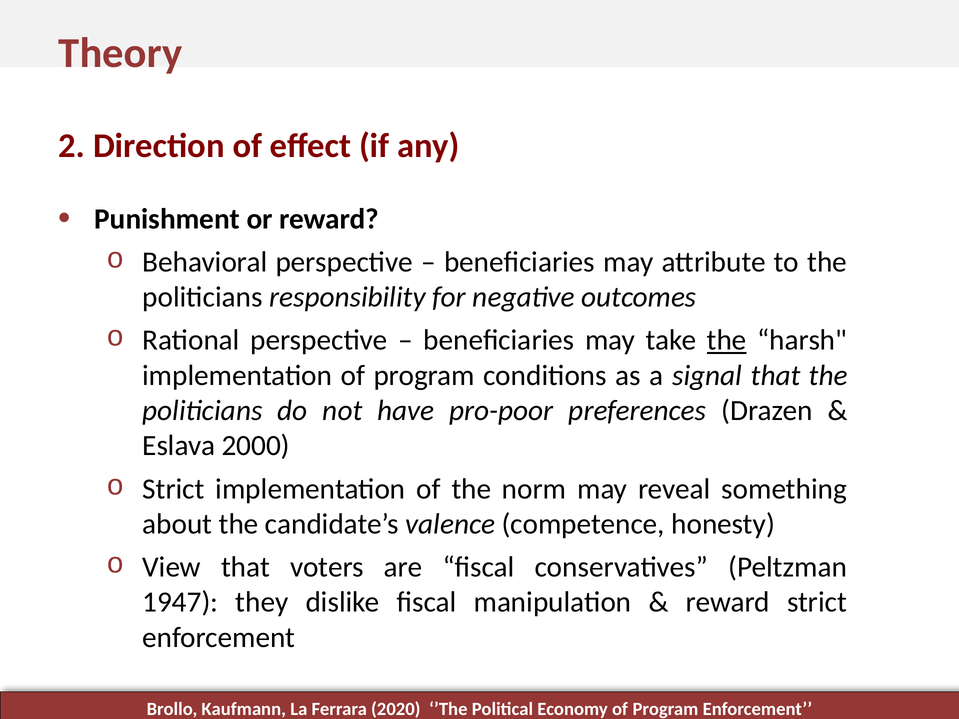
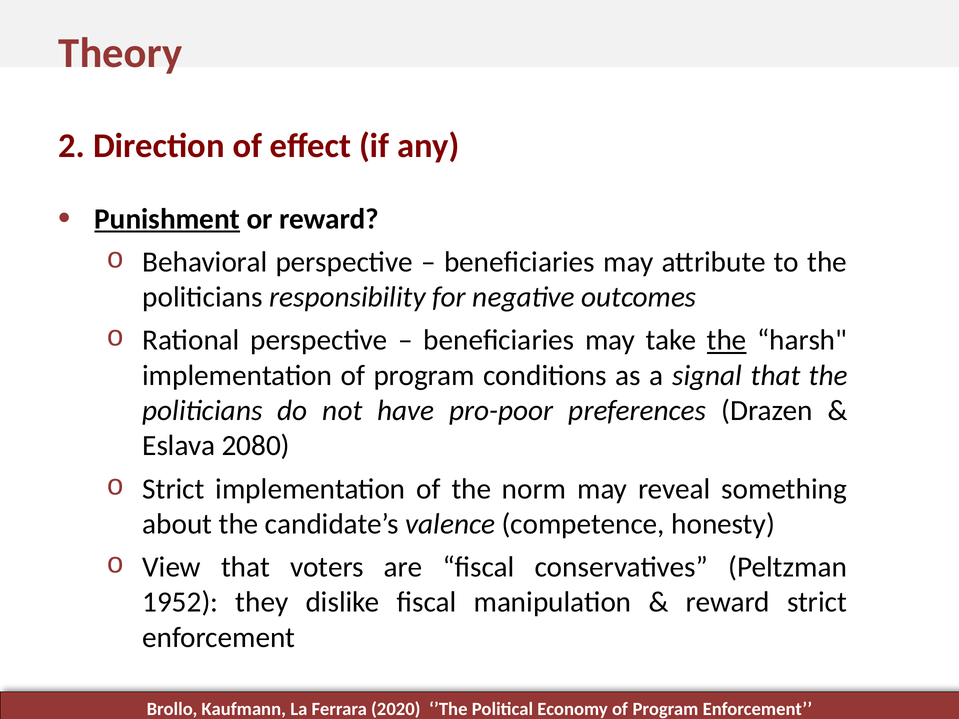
Punishment underline: none -> present
2000: 2000 -> 2080
1947: 1947 -> 1952
